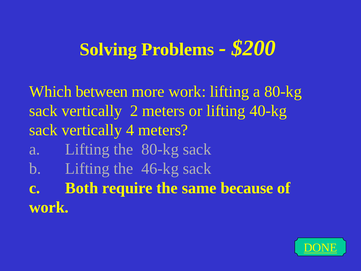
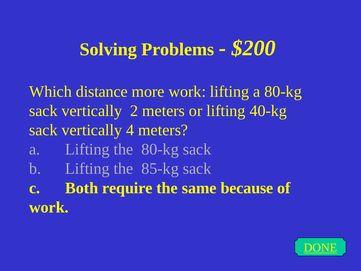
between: between -> distance
46-kg: 46-kg -> 85-kg
